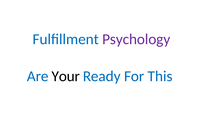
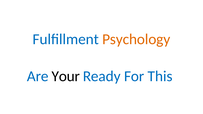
Psychology colour: purple -> orange
